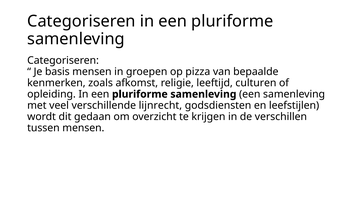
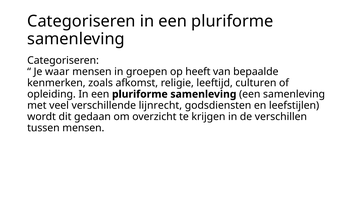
basis: basis -> waar
pizza: pizza -> heeft
